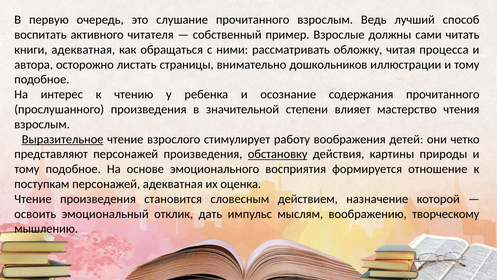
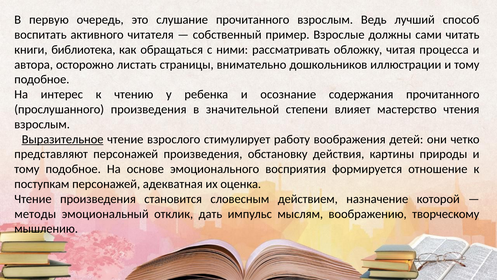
книги адекватная: адекватная -> библиотека
обстановку underline: present -> none
освоить: освоить -> методы
